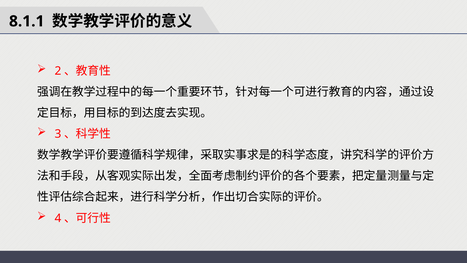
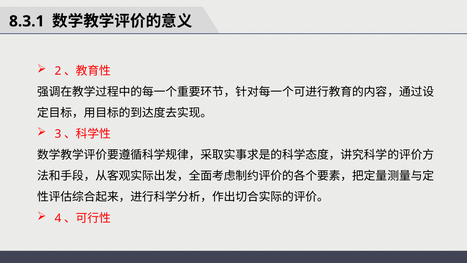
8.1.1: 8.1.1 -> 8.3.1
